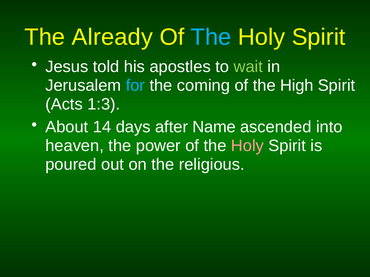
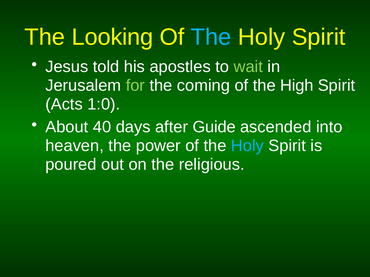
Already: Already -> Looking
for colour: light blue -> light green
1:3: 1:3 -> 1:0
14: 14 -> 40
Name: Name -> Guide
Holy at (247, 146) colour: pink -> light blue
